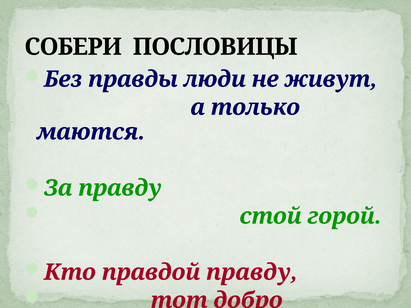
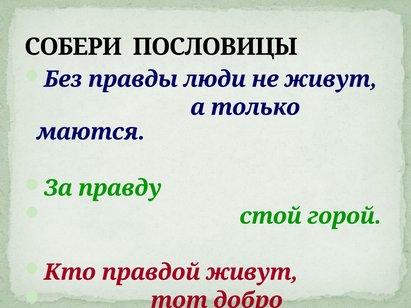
правдой правду: правду -> живут
